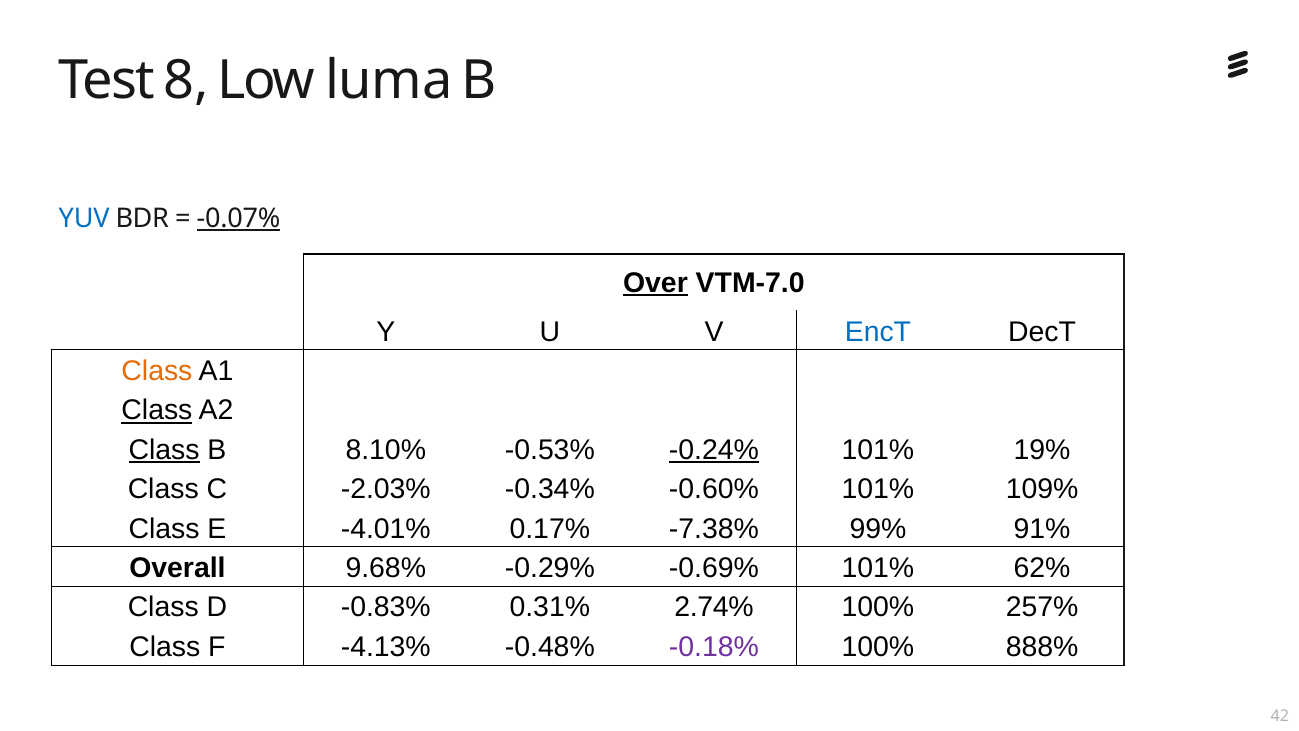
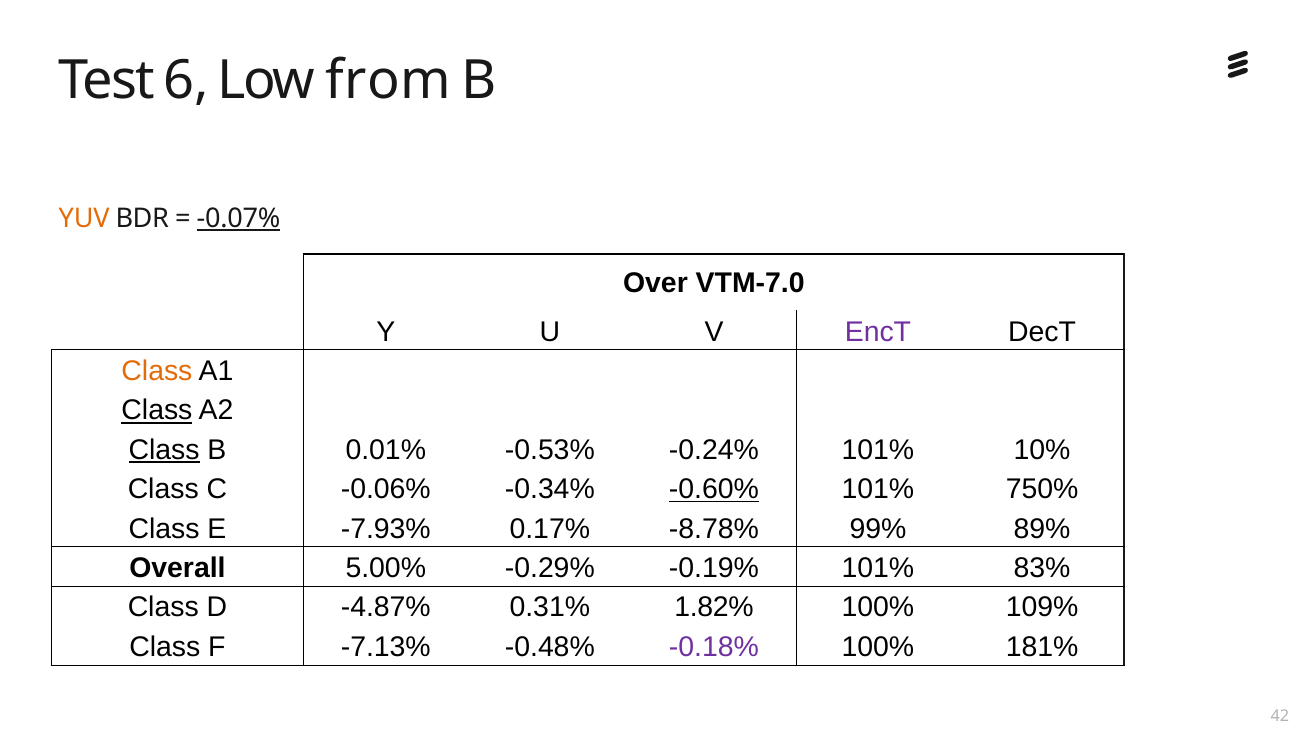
8: 8 -> 6
luma: luma -> from
YUV colour: blue -> orange
Over underline: present -> none
EncT colour: blue -> purple
8.10%: 8.10% -> 0.01%
-0.24% underline: present -> none
19%: 19% -> 10%
-2.03%: -2.03% -> -0.06%
-0.60% underline: none -> present
109%: 109% -> 750%
-4.01%: -4.01% -> -7.93%
-7.38%: -7.38% -> -8.78%
91%: 91% -> 89%
9.68%: 9.68% -> 5.00%
-0.69%: -0.69% -> -0.19%
62%: 62% -> 83%
-0.83%: -0.83% -> -4.87%
2.74%: 2.74% -> 1.82%
257%: 257% -> 109%
-4.13%: -4.13% -> -7.13%
888%: 888% -> 181%
